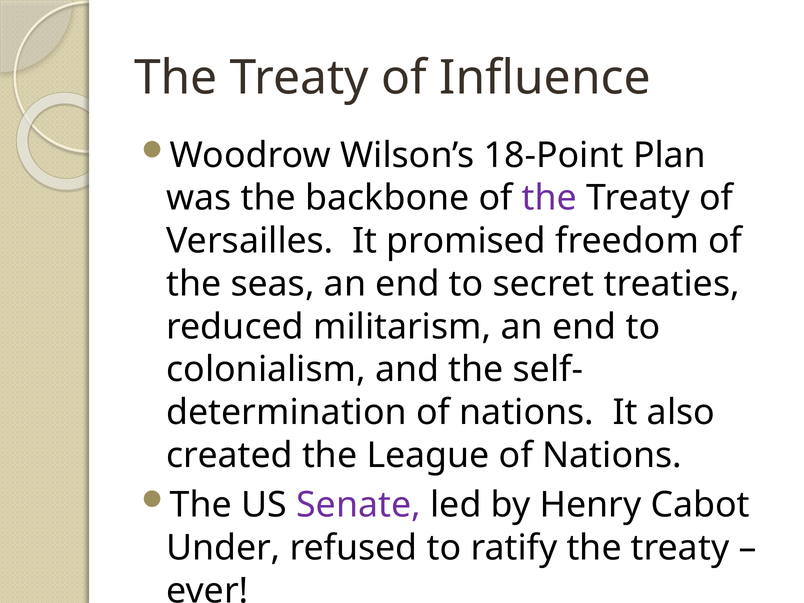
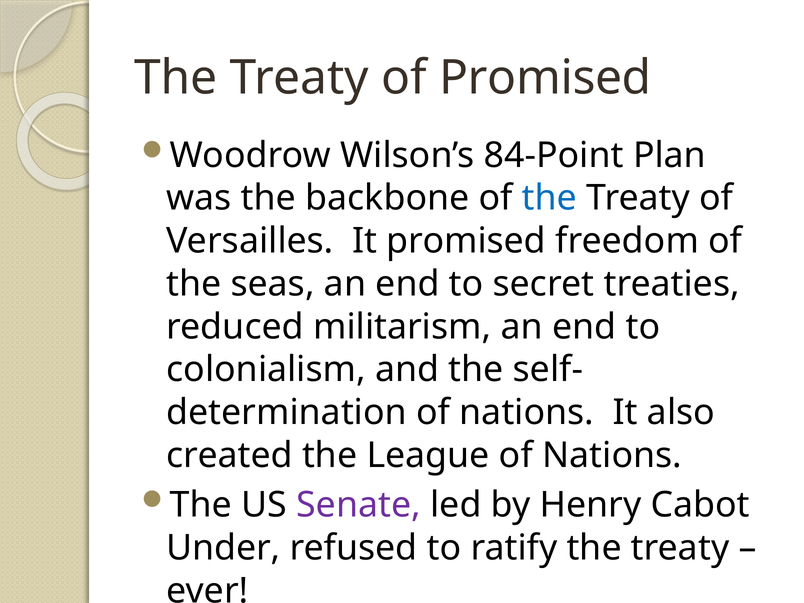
of Influence: Influence -> Promised
18-Point: 18-Point -> 84-Point
the at (550, 198) colour: purple -> blue
